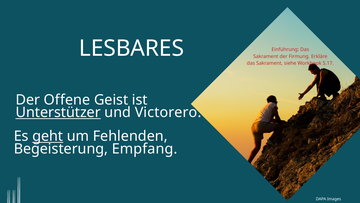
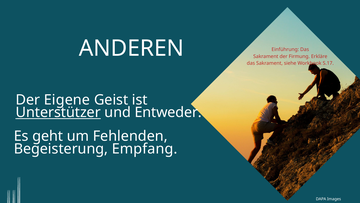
LESBARES: LESBARES -> ANDEREN
Offene: Offene -> Eigene
Victorero: Victorero -> Entweder
geht underline: present -> none
